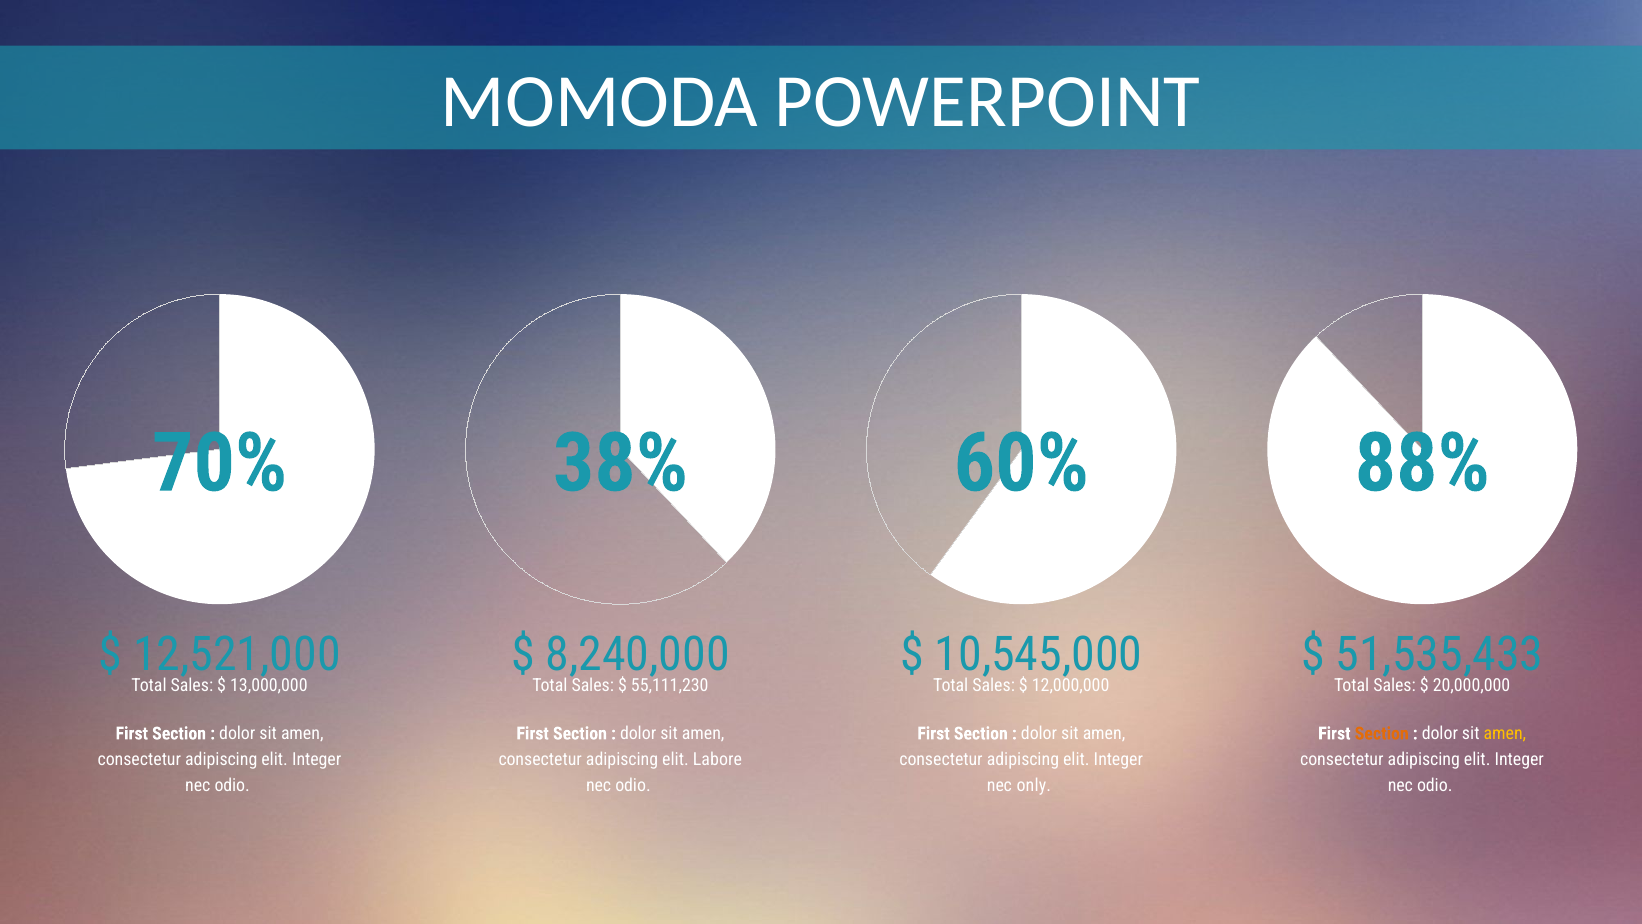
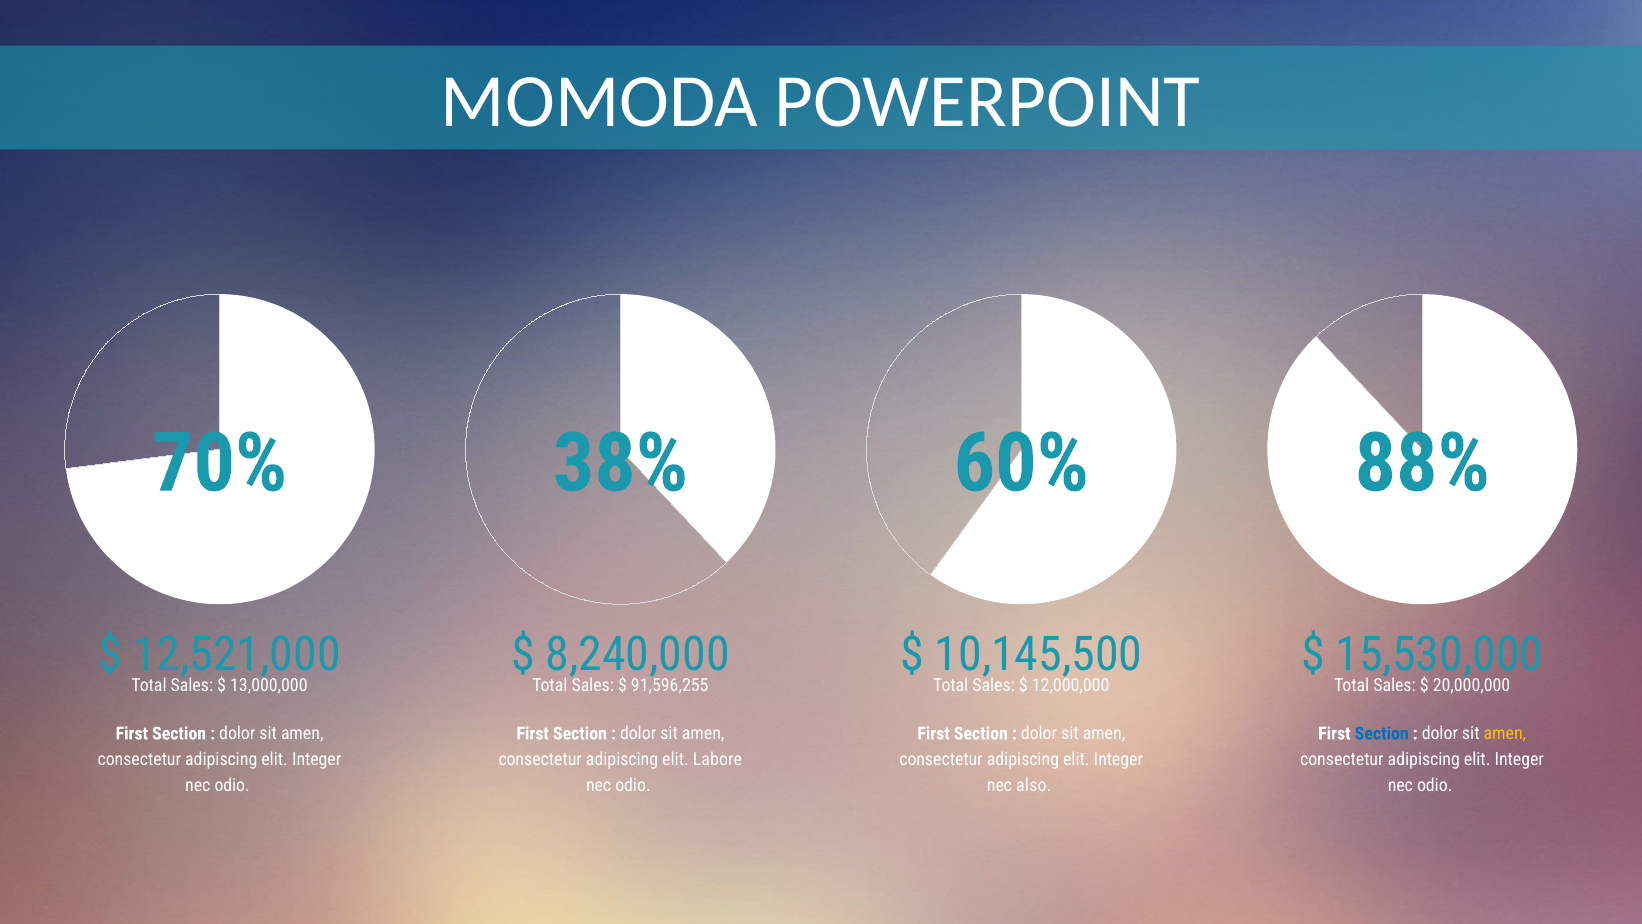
10,545,000: 10,545,000 -> 10,145,500
51,535,433: 51,535,433 -> 15,530,000
55,111,230: 55,111,230 -> 91,596,255
Section at (1382, 733) colour: orange -> blue
only: only -> also
